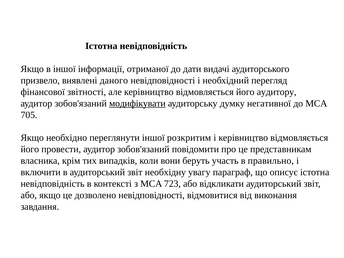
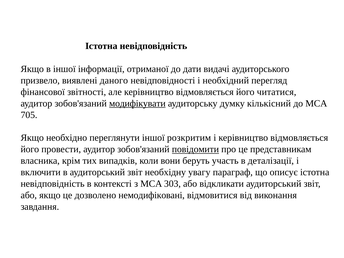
аудитору: аудитору -> читатися
негативної: негативної -> кількісний
повідомити underline: none -> present
правильно: правильно -> деталізації
723: 723 -> 303
дозволено невідповідності: невідповідності -> немодифіковані
